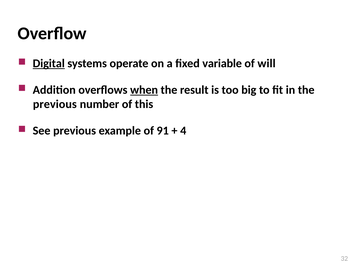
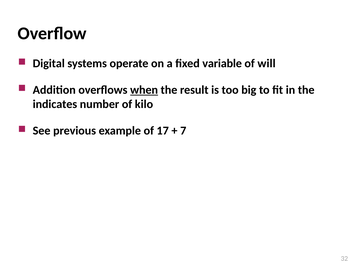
Digital underline: present -> none
previous at (55, 104): previous -> indicates
this: this -> kilo
91: 91 -> 17
4: 4 -> 7
